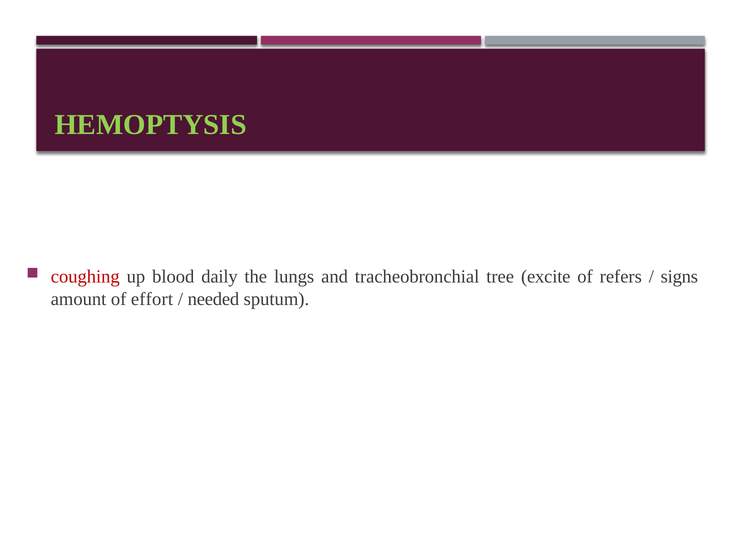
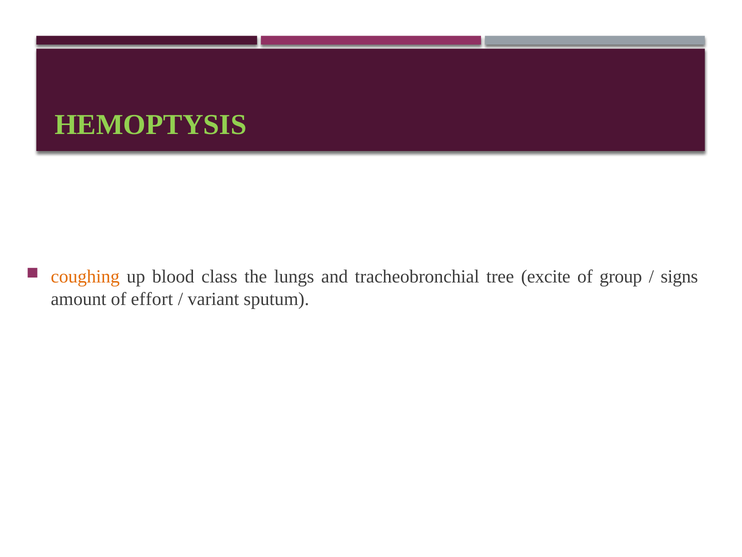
coughing colour: red -> orange
daily: daily -> class
refers: refers -> group
needed: needed -> variant
